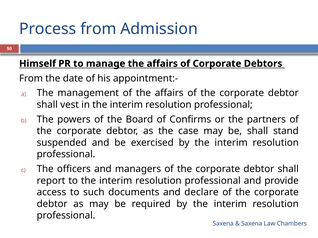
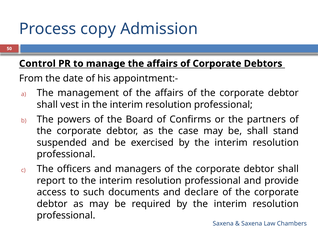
Process from: from -> copy
Himself: Himself -> Control
